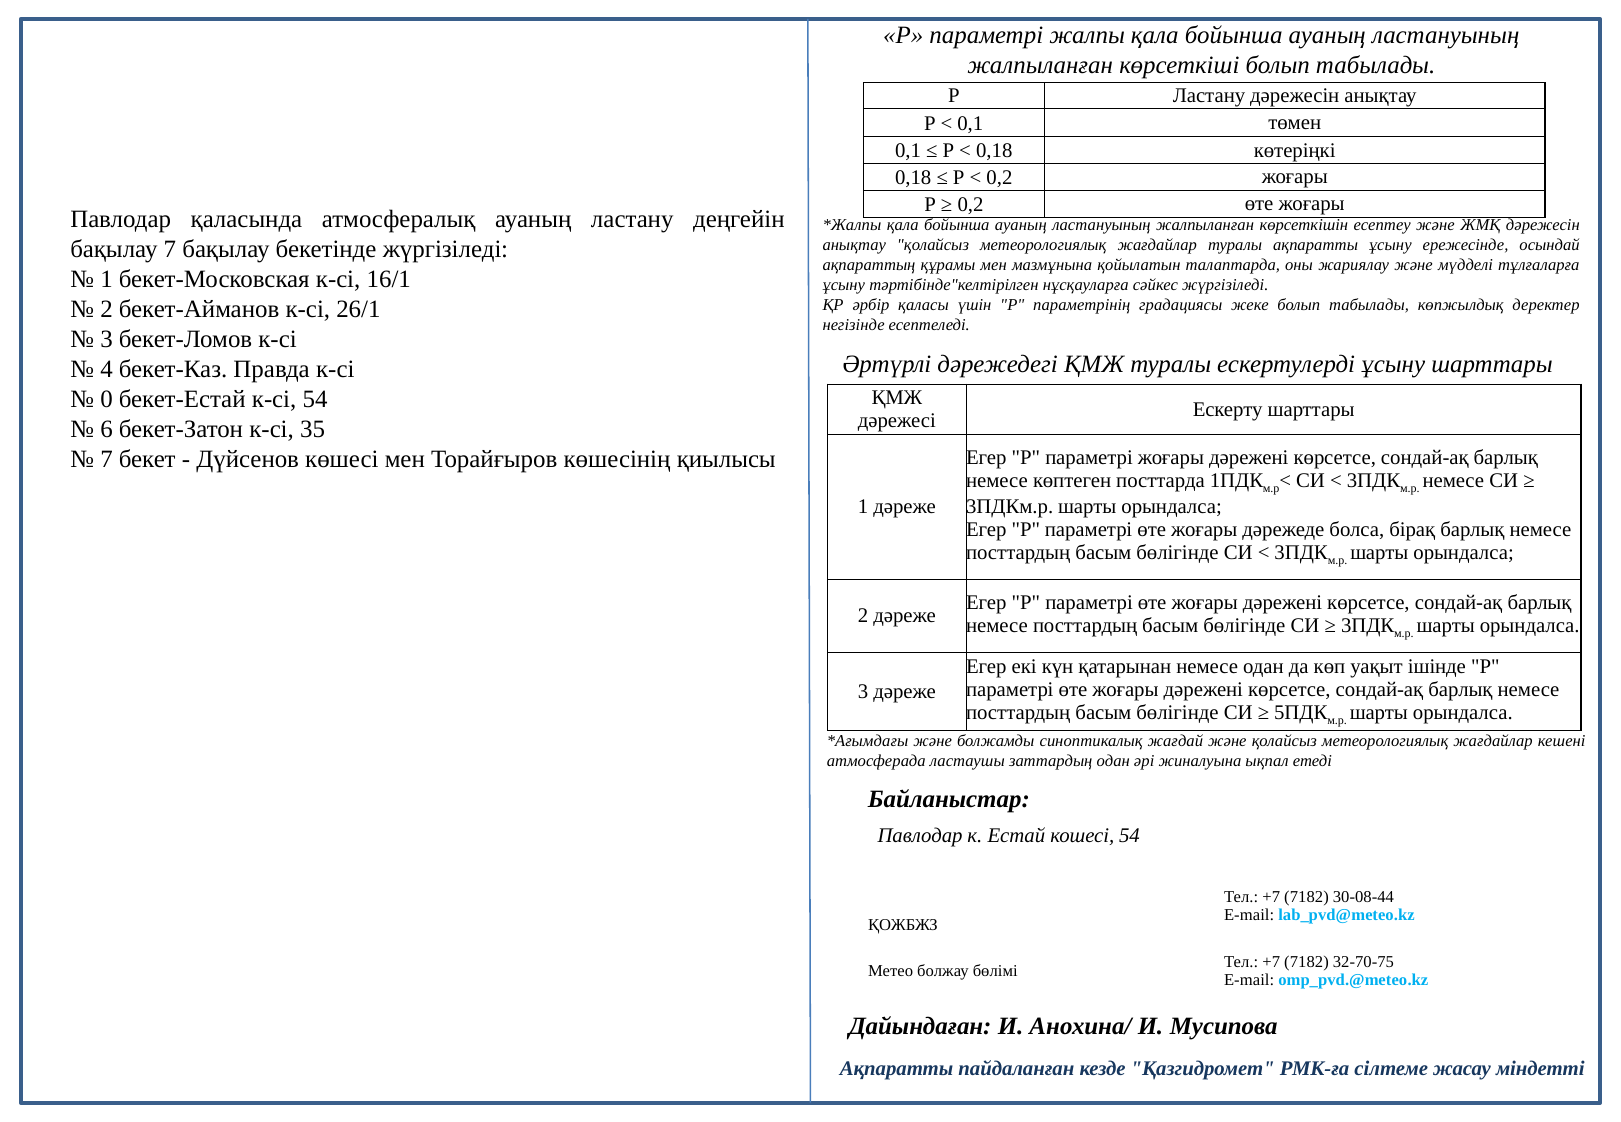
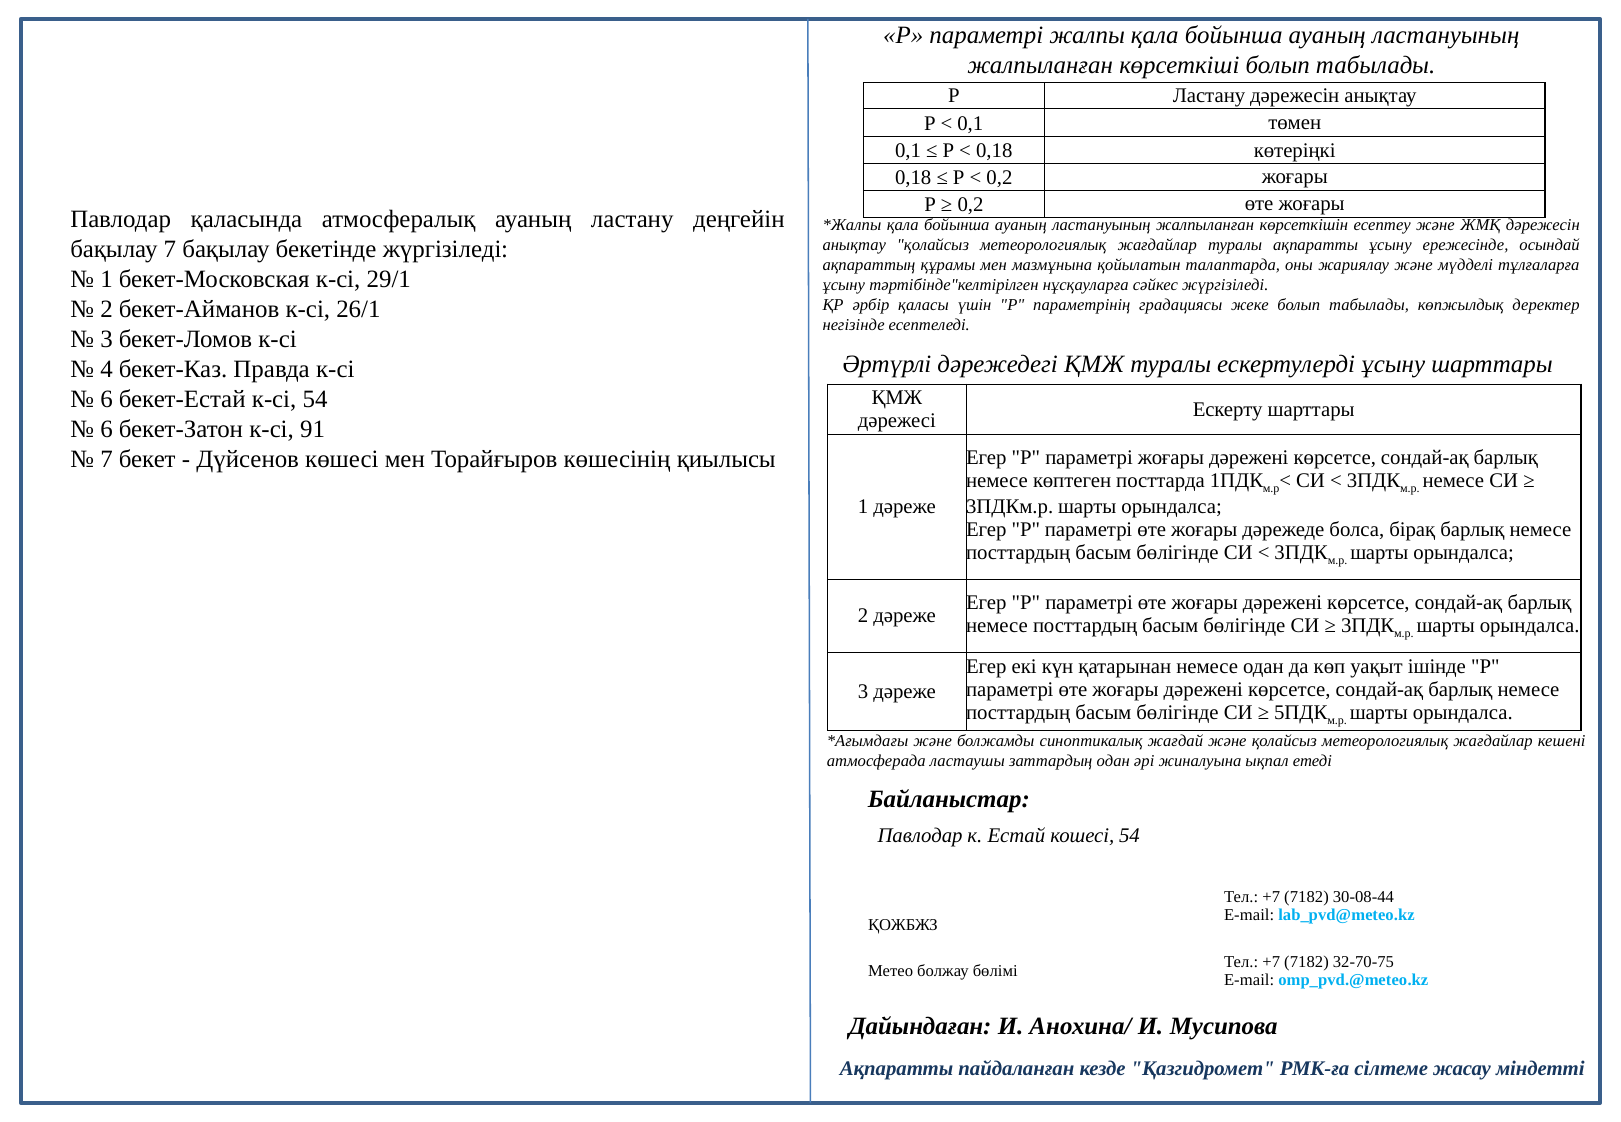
16/1: 16/1 -> 29/1
0 at (106, 399): 0 -> 6
35: 35 -> 91
